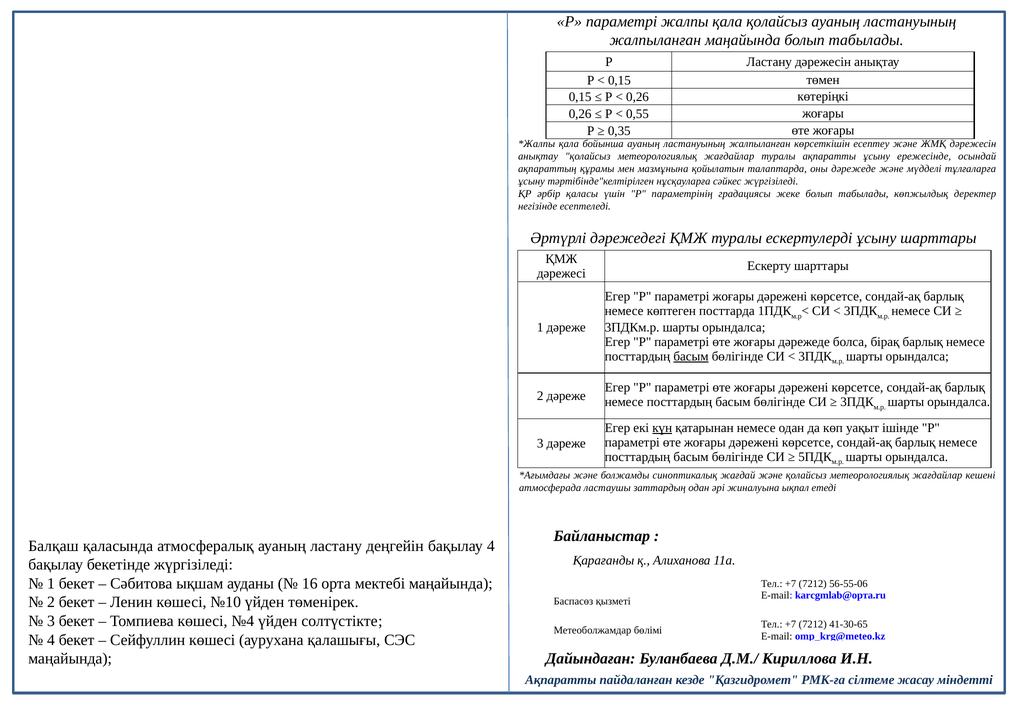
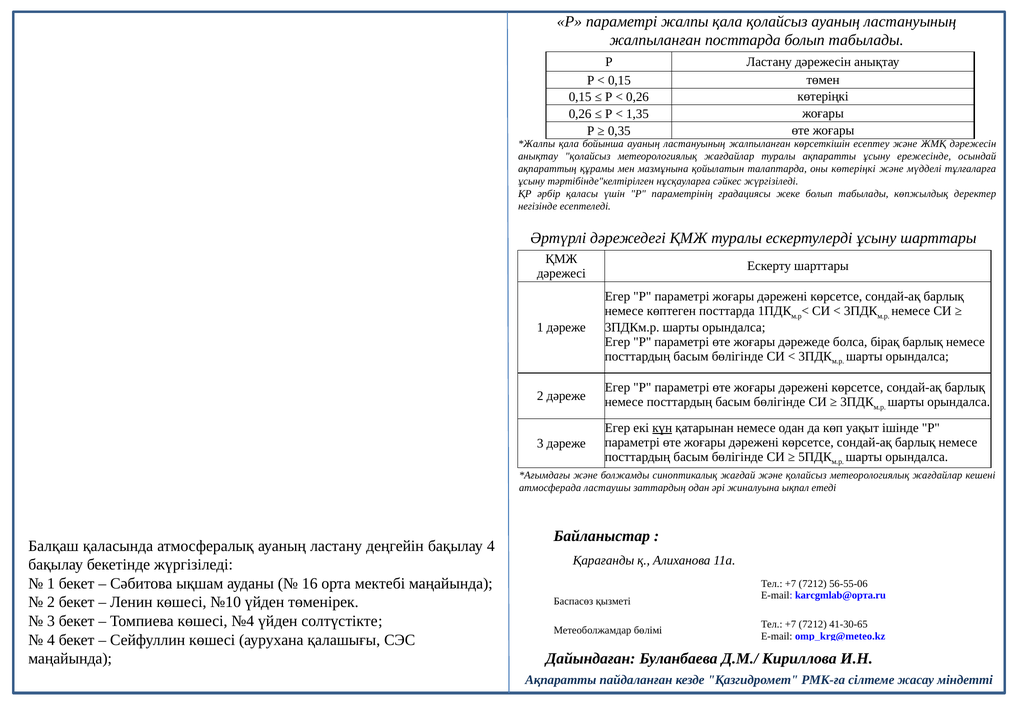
жалпыланған маңайында: маңайында -> посттарда
0,55: 0,55 -> 1,35
оны дәрежеде: дәрежеде -> көтеріңкі
басым at (691, 356) underline: present -> none
